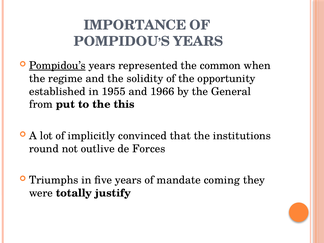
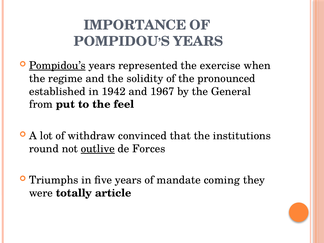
common: common -> exercise
opportunity: opportunity -> pronounced
1955: 1955 -> 1942
1966: 1966 -> 1967
this: this -> feel
implicitly: implicitly -> withdraw
outlive underline: none -> present
justify: justify -> article
